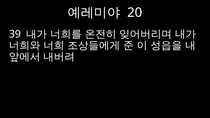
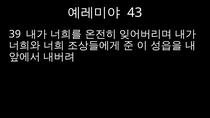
20: 20 -> 43
